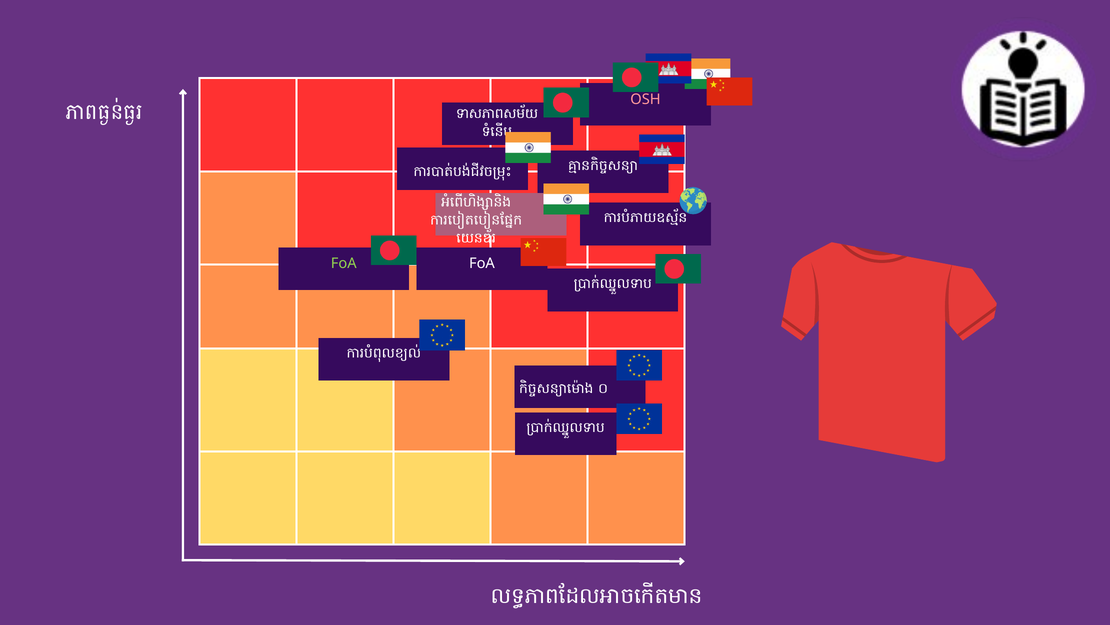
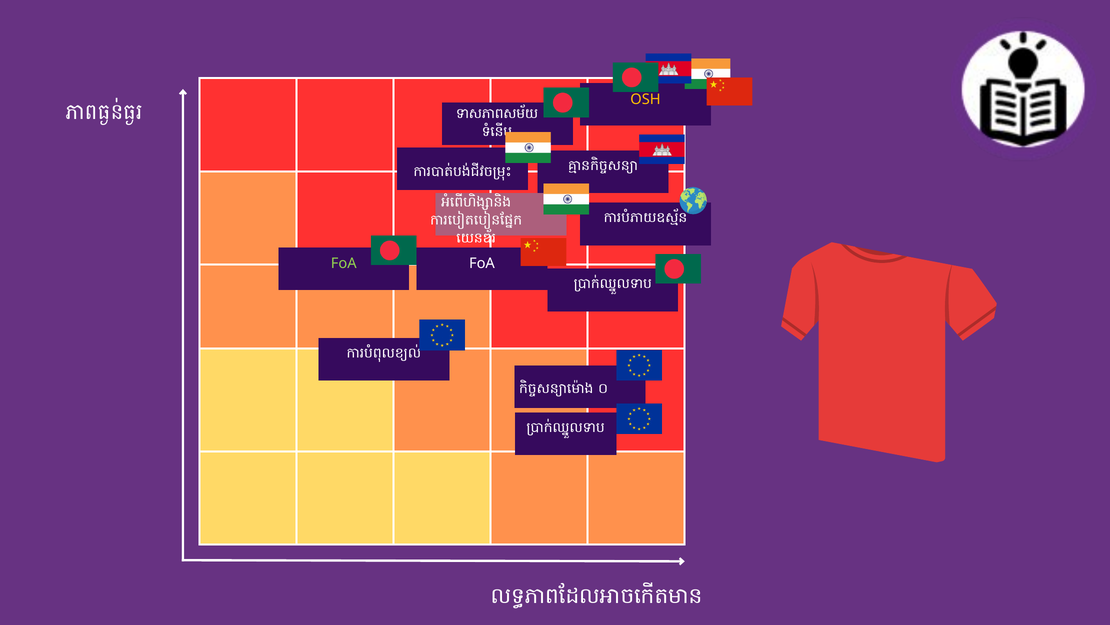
OSH colour: pink -> yellow
